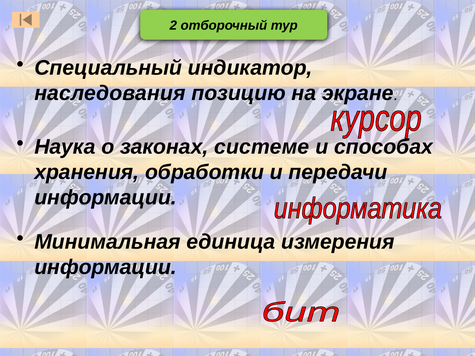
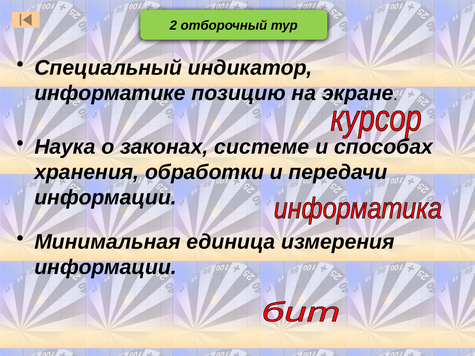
наследования: наследования -> информатике
